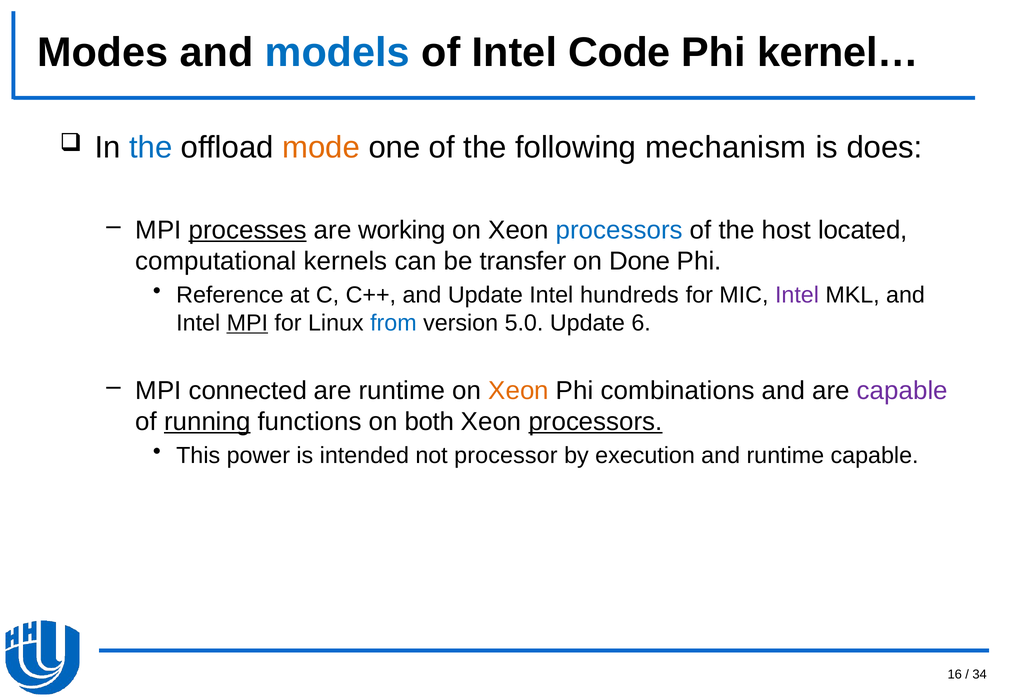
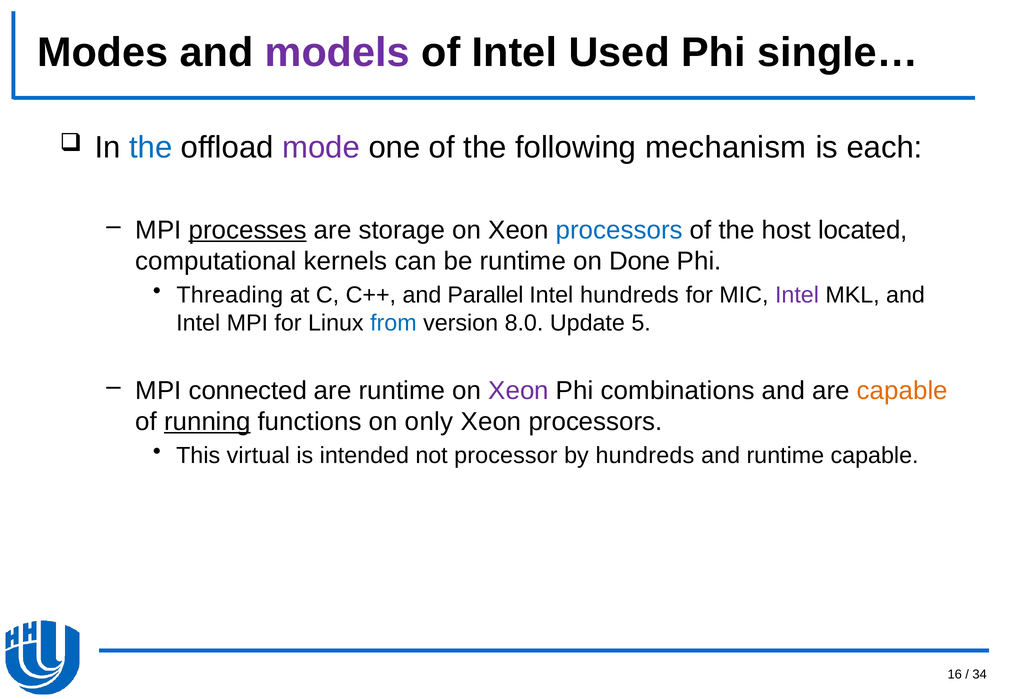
models colour: blue -> purple
Code: Code -> Used
kernel…: kernel… -> single…
mode colour: orange -> purple
does: does -> each
working: working -> storage
be transfer: transfer -> runtime
Reference: Reference -> Threading
and Update: Update -> Parallel
MPI at (247, 323) underline: present -> none
5.0: 5.0 -> 8.0
6: 6 -> 5
Xeon at (519, 390) colour: orange -> purple
capable at (902, 390) colour: purple -> orange
both: both -> only
processors at (596, 421) underline: present -> none
power: power -> virtual
by execution: execution -> hundreds
